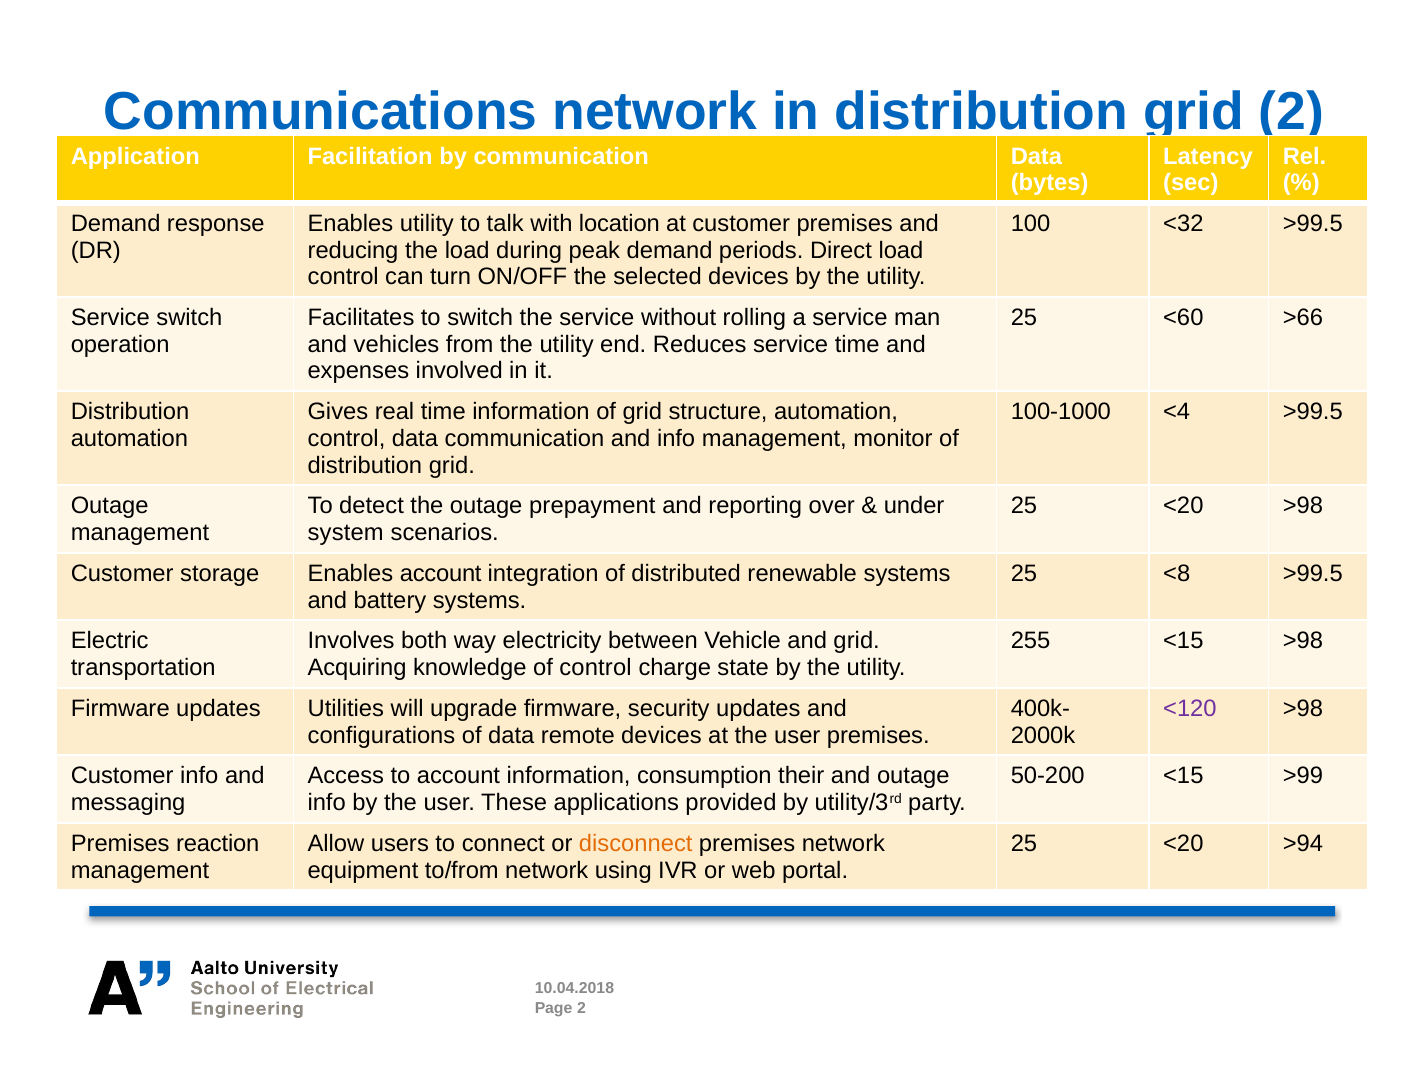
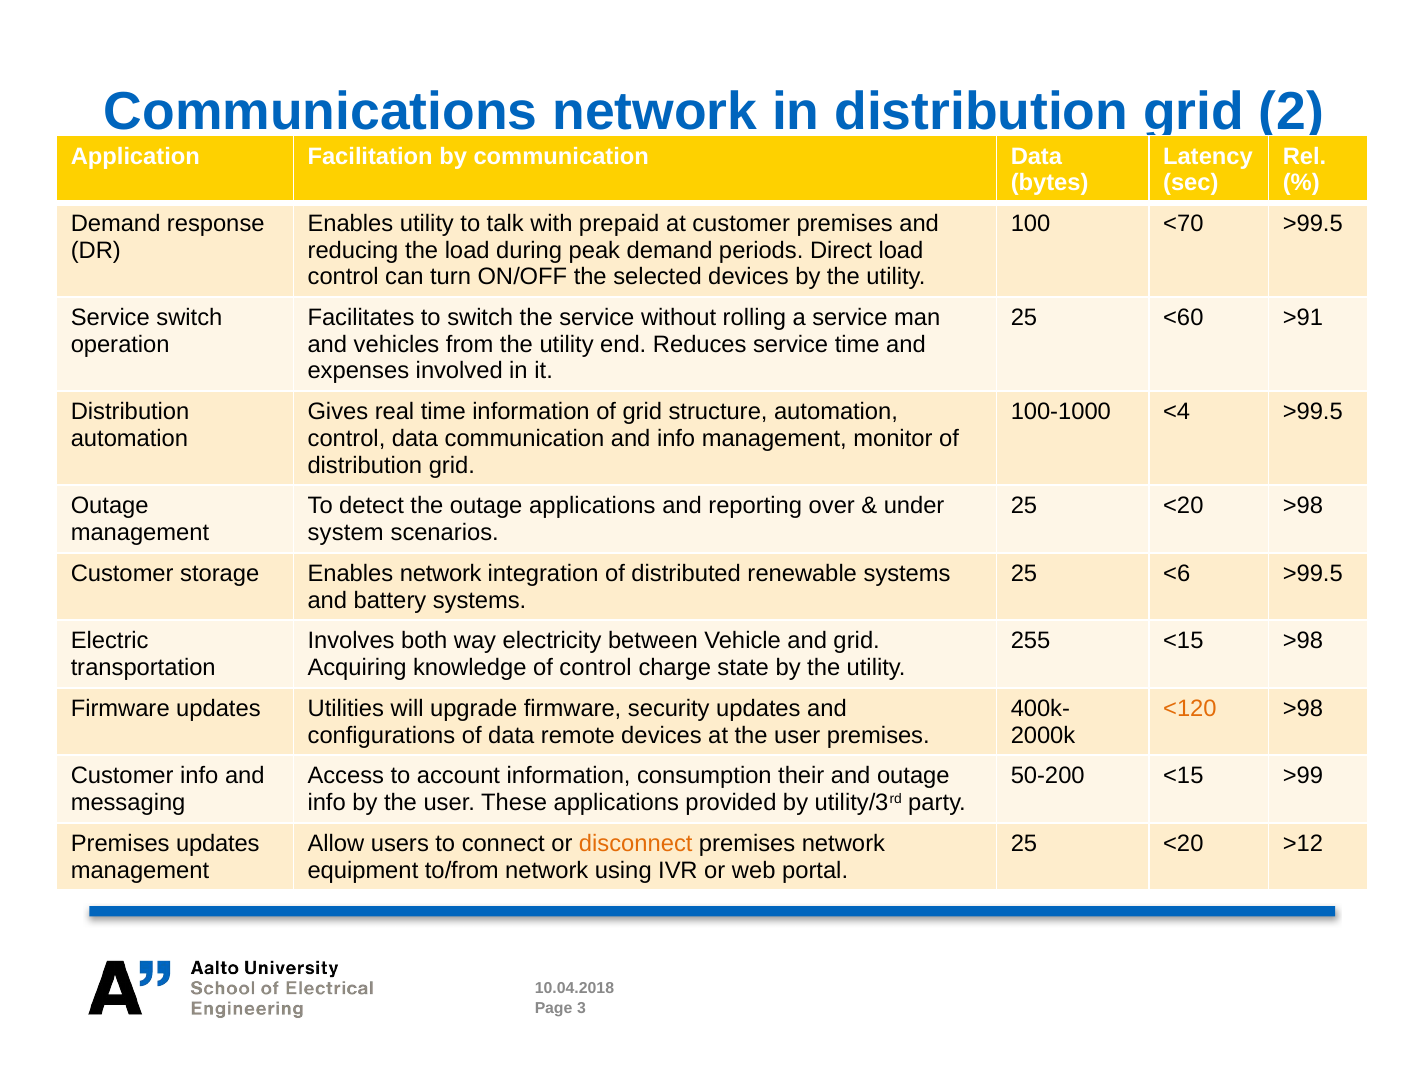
location: location -> prepaid
<32: <32 -> <70
>66: >66 -> >91
outage prepayment: prepayment -> applications
Enables account: account -> network
<8: <8 -> <6
<120 colour: purple -> orange
Premises reaction: reaction -> updates
>94: >94 -> >12
Page 2: 2 -> 3
